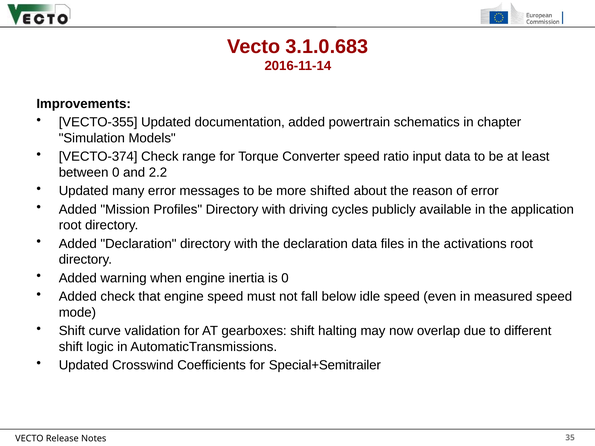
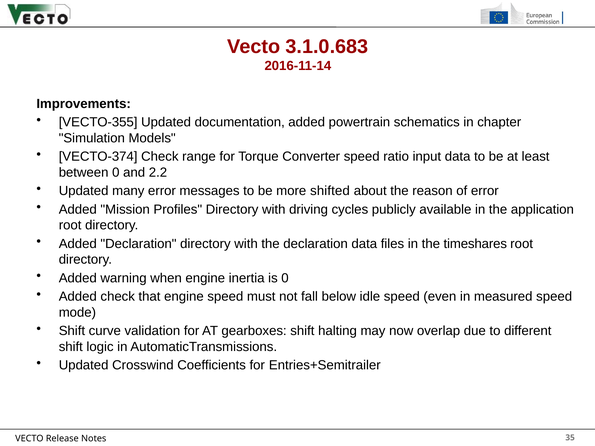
activations: activations -> timeshares
Special+Semitrailer: Special+Semitrailer -> Entries+Semitrailer
